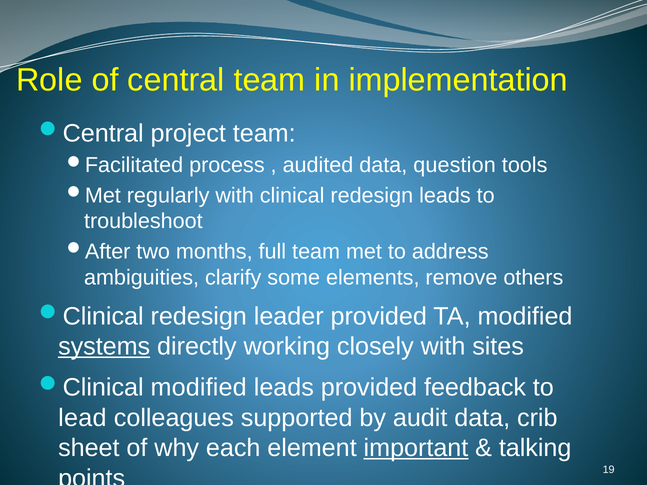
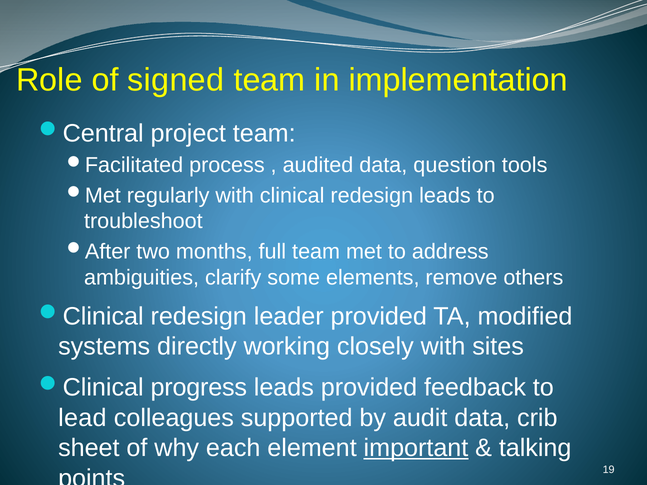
central: central -> signed
systems underline: present -> none
modified at (199, 388): modified -> progress
